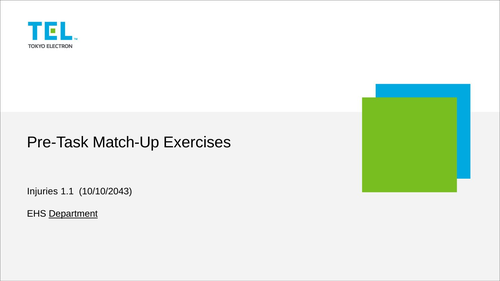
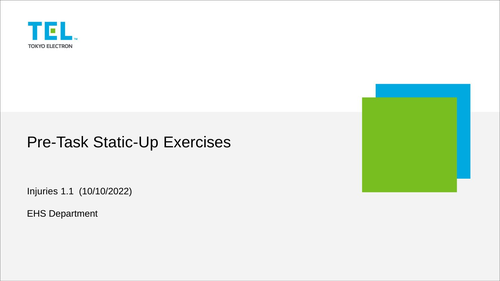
Match-Up: Match-Up -> Static-Up
10/10/2043: 10/10/2043 -> 10/10/2022
Department underline: present -> none
